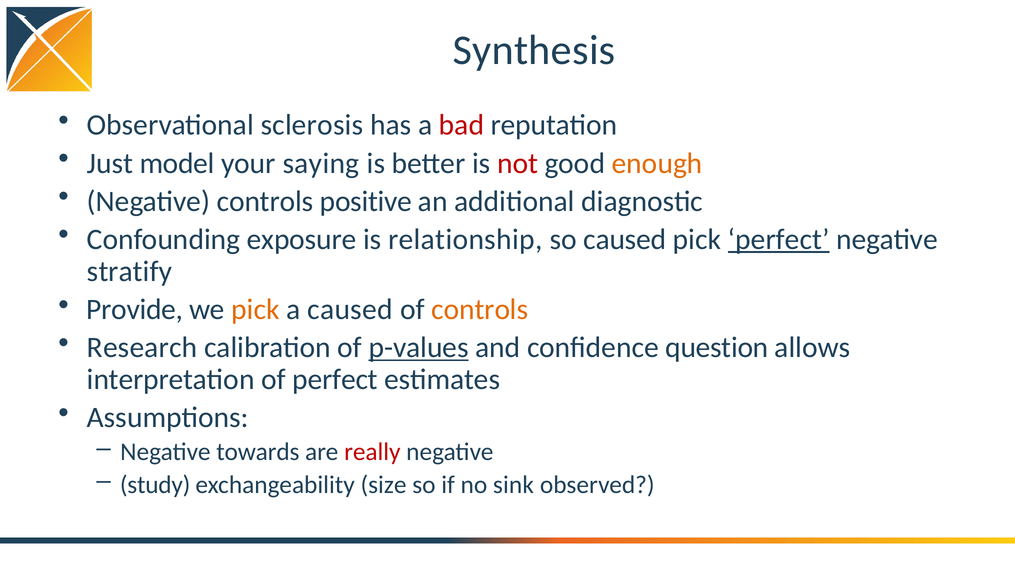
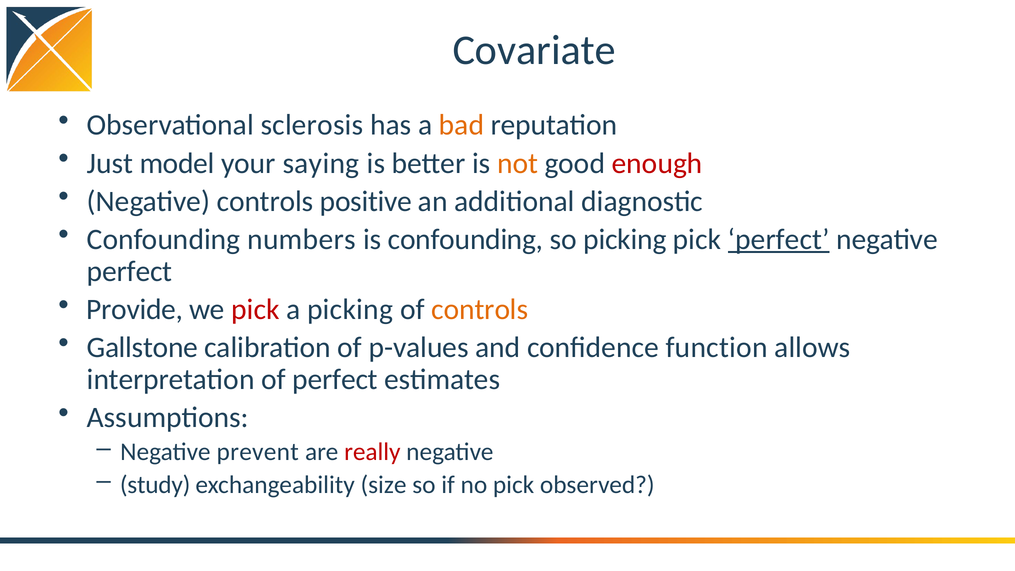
Synthesis: Synthesis -> Covariate
bad colour: red -> orange
not colour: red -> orange
enough colour: orange -> red
exposure: exposure -> numbers
is relationship: relationship -> confounding
so caused: caused -> picking
stratify at (129, 271): stratify -> perfect
pick at (255, 309) colour: orange -> red
a caused: caused -> picking
Research: Research -> Gallstone
p-values underline: present -> none
question: question -> function
towards: towards -> prevent
no sink: sink -> pick
